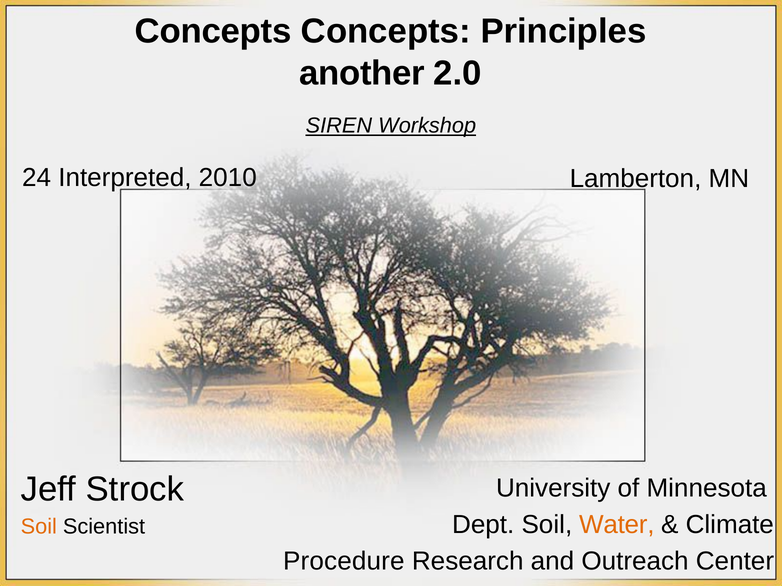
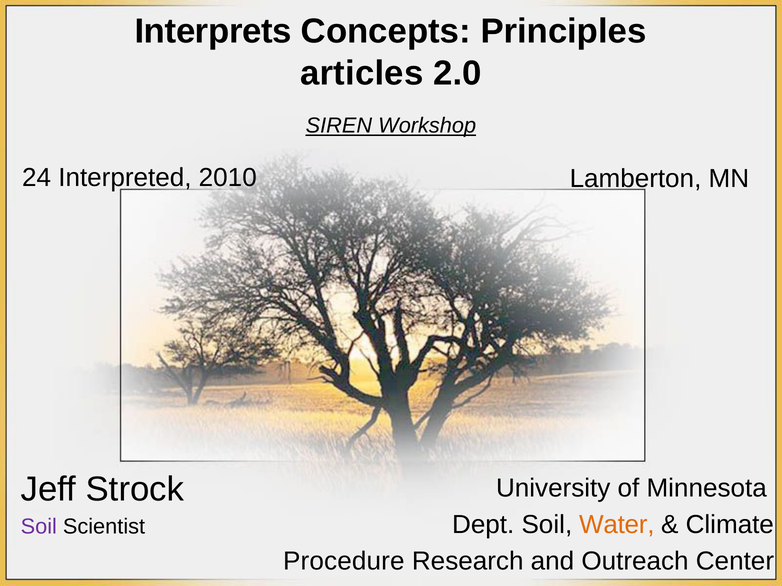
Concepts at (213, 31): Concepts -> Interprets
another: another -> articles
Soil at (39, 527) colour: orange -> purple
